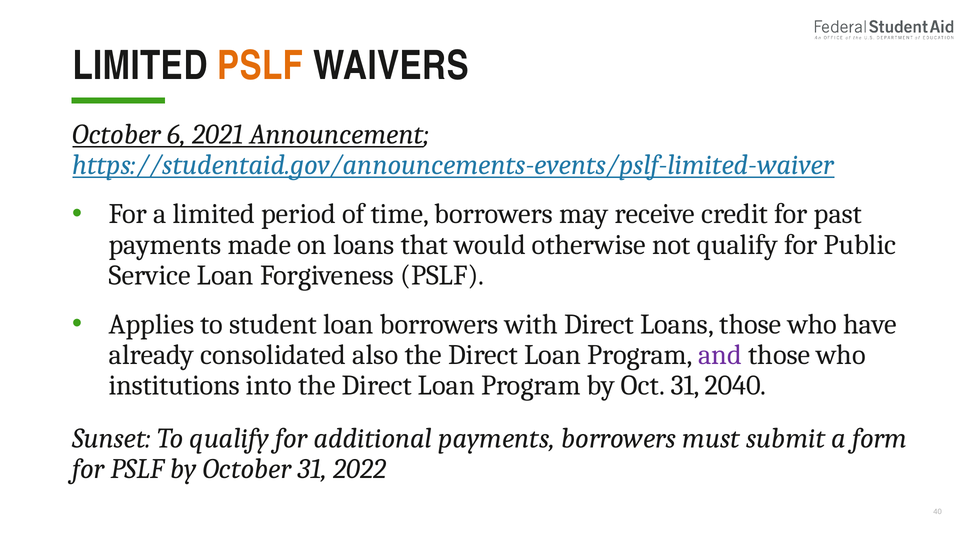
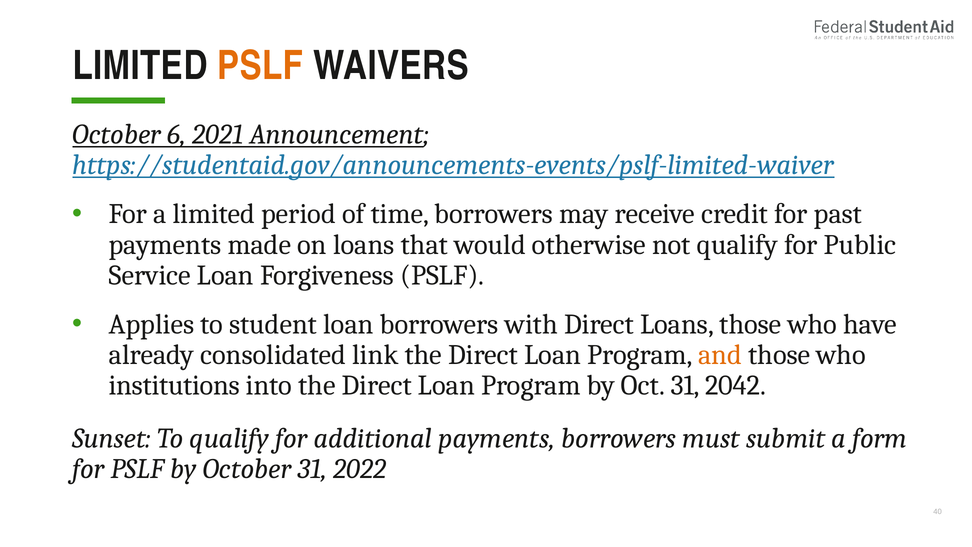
also: also -> link
and colour: purple -> orange
2040: 2040 -> 2042
